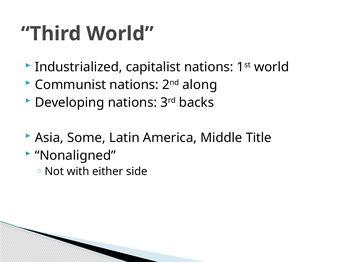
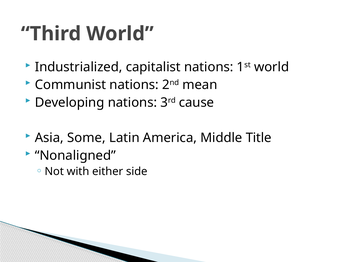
along: along -> mean
backs: backs -> cause
